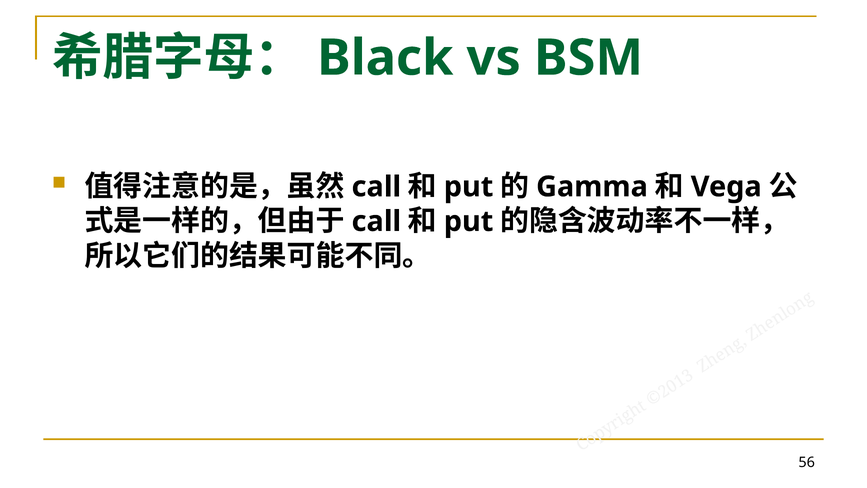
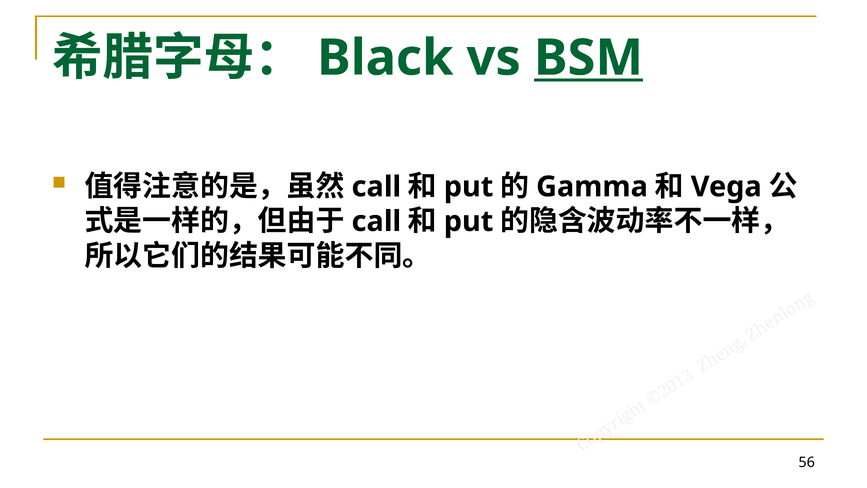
BSM underline: none -> present
